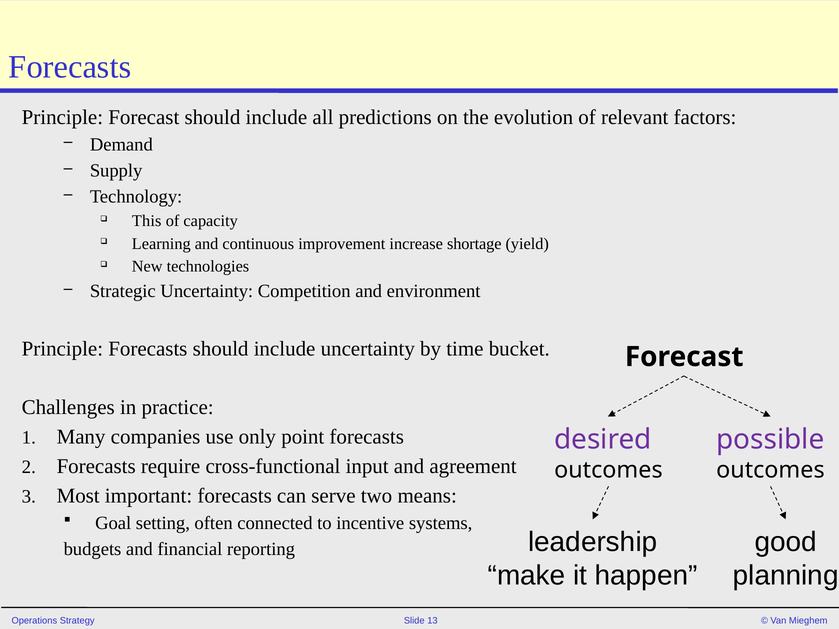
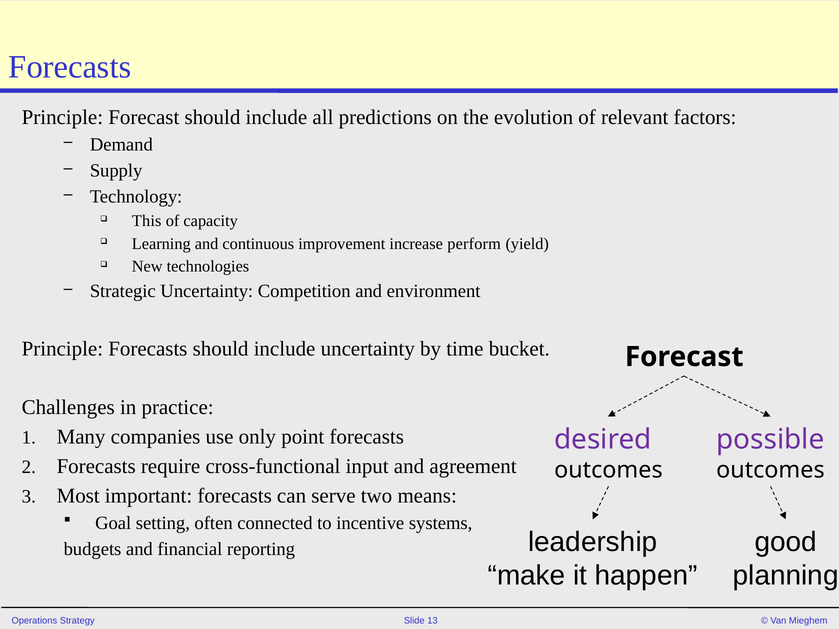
shortage: shortage -> perform
